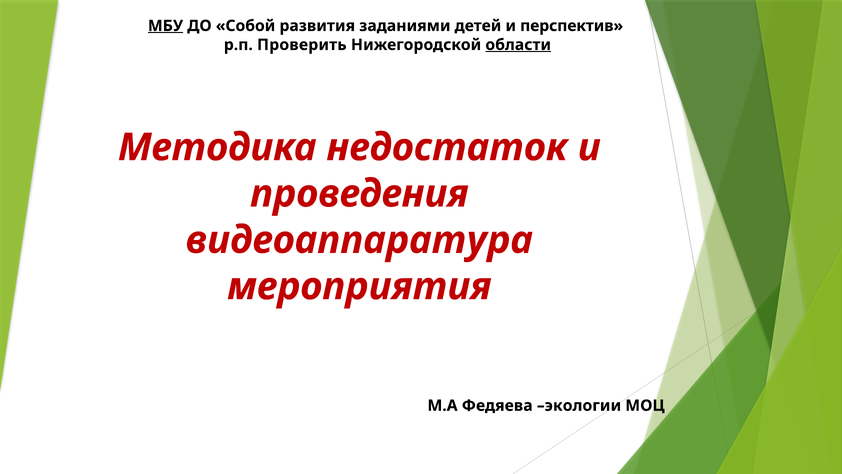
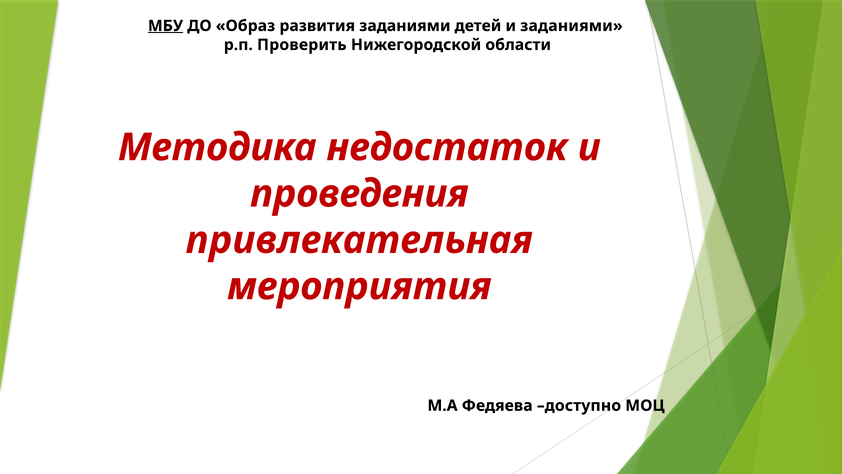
Собой: Собой -> Образ
и перспектив: перспектив -> заданиями
области underline: present -> none
видеоаппаратура: видеоаппаратура -> привлекательная
экологии: экологии -> доступно
